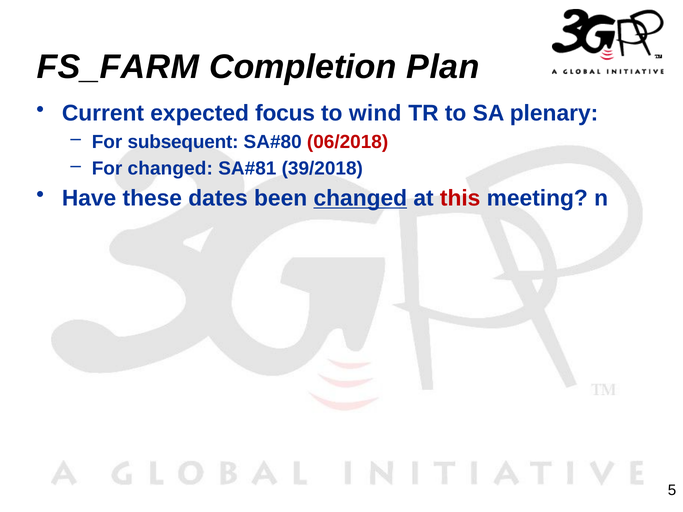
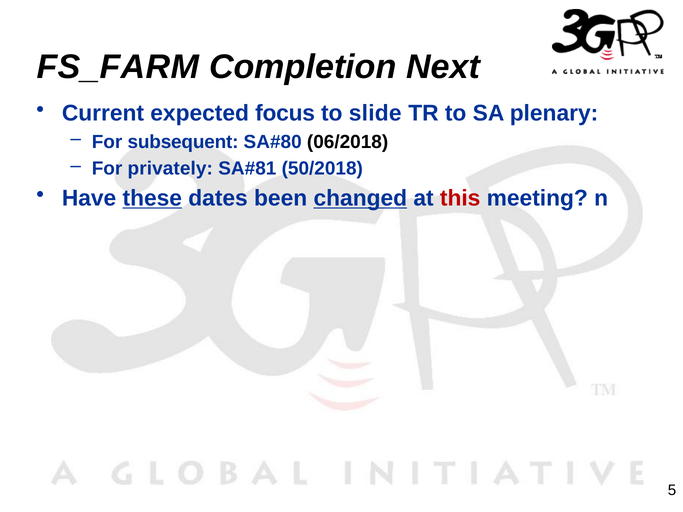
Plan: Plan -> Next
wind: wind -> slide
06/2018 colour: red -> black
For changed: changed -> privately
39/2018: 39/2018 -> 50/2018
these underline: none -> present
